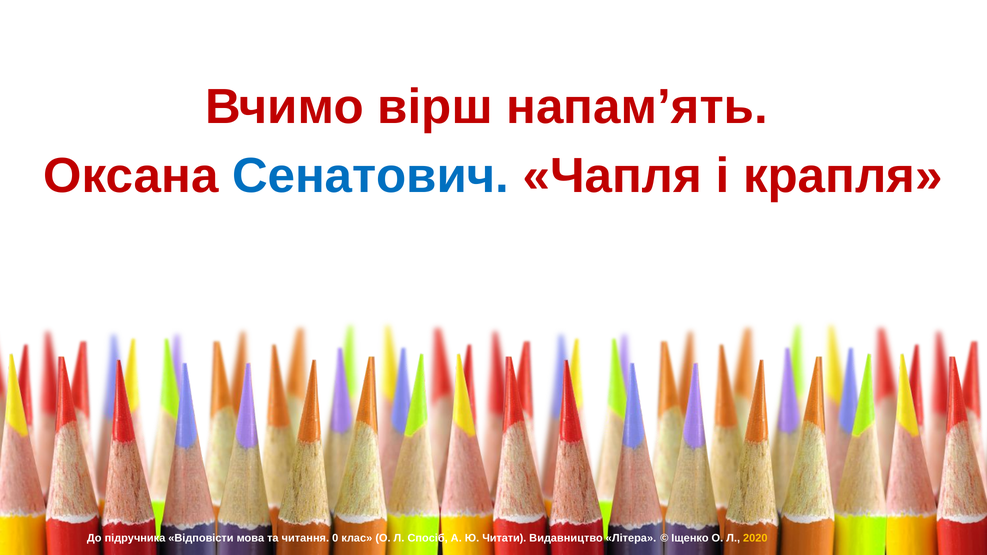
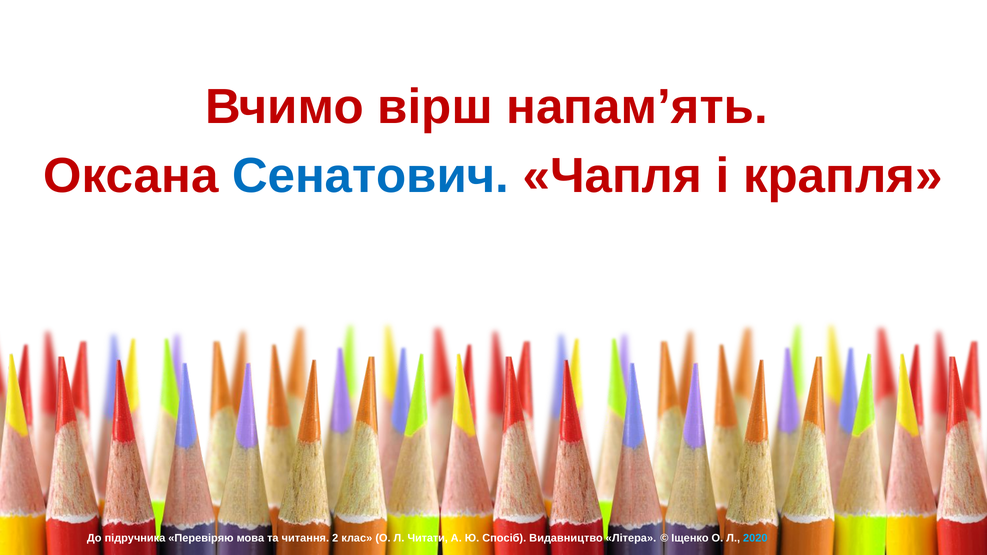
Відповісти: Відповісти -> Перевіряю
0: 0 -> 2
Спосіб: Спосіб -> Читати
Читати: Читати -> Спосіб
2020 colour: yellow -> light blue
